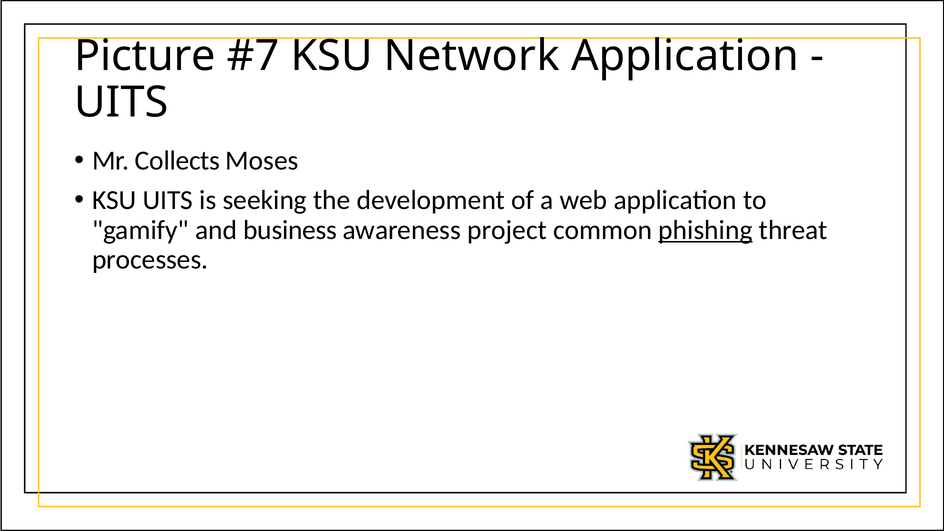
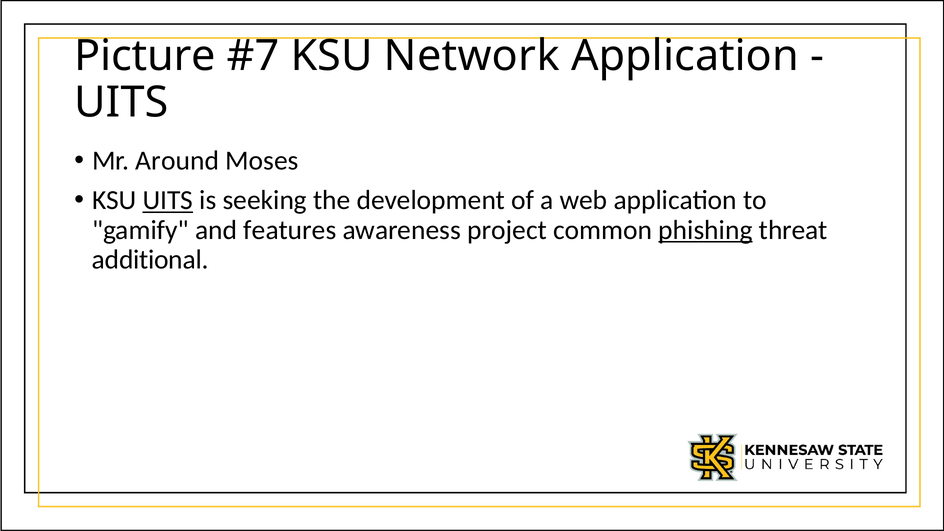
Collects: Collects -> Around
UITS at (168, 200) underline: none -> present
business: business -> features
processes: processes -> additional
